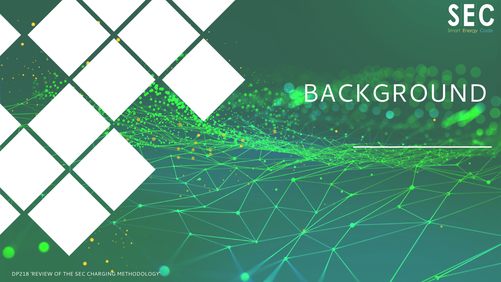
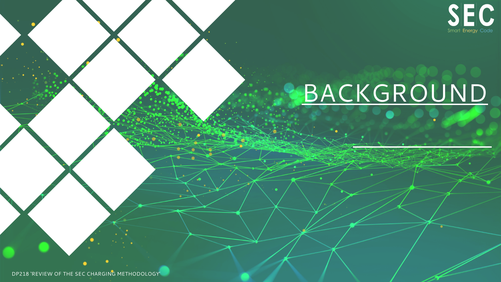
BACKGROUND underline: none -> present
